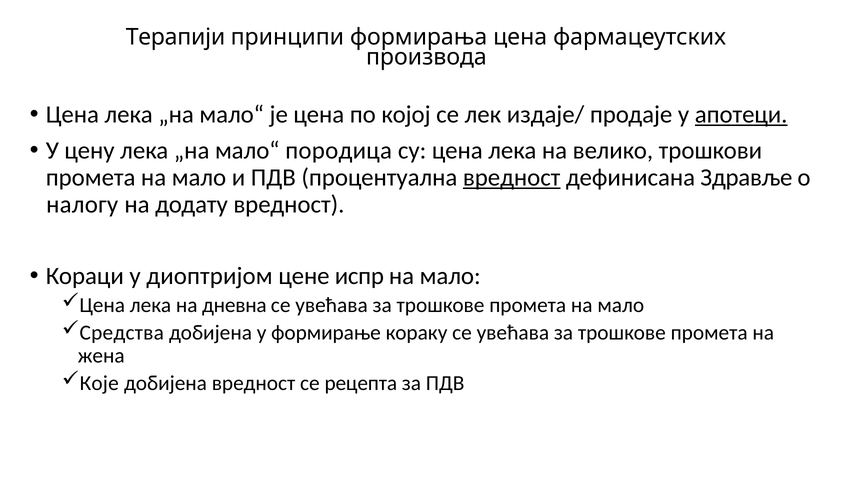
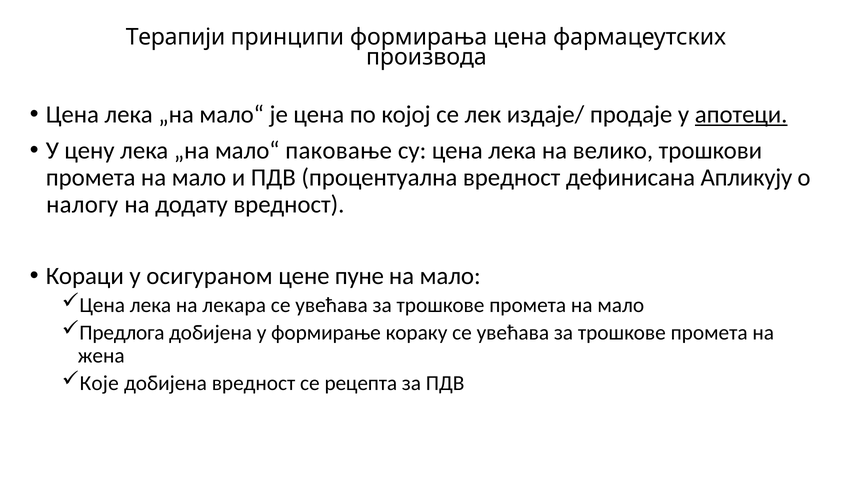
породица: породица -> паковање
вредност at (512, 177) underline: present -> none
Здравље: Здравље -> Апликују
диоптријом: диоптријом -> осигураном
испр: испр -> пуне
дневна: дневна -> лекара
Средства: Средства -> Предлога
